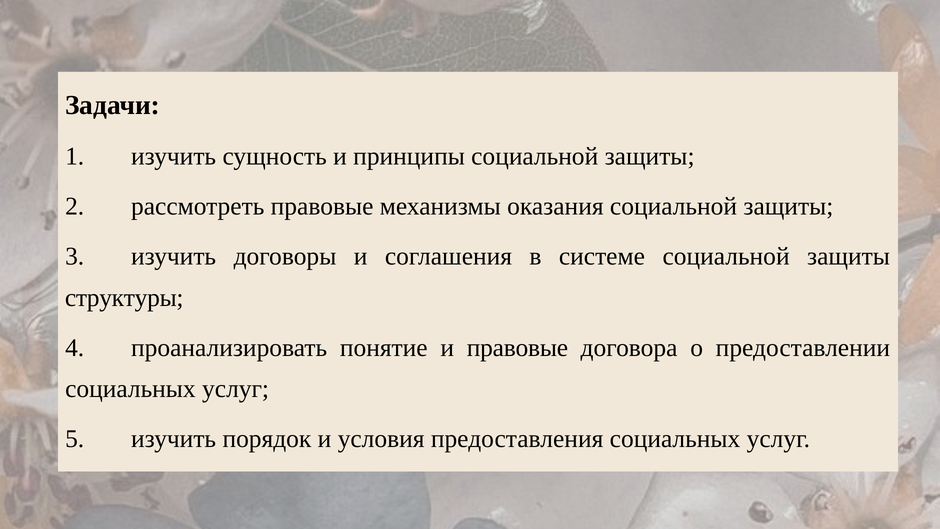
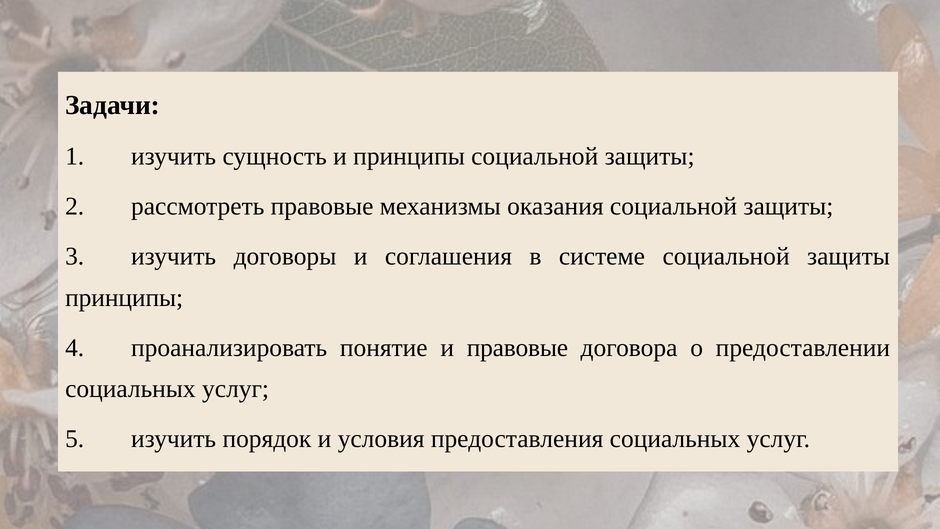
структуры at (124, 297): структуры -> принципы
